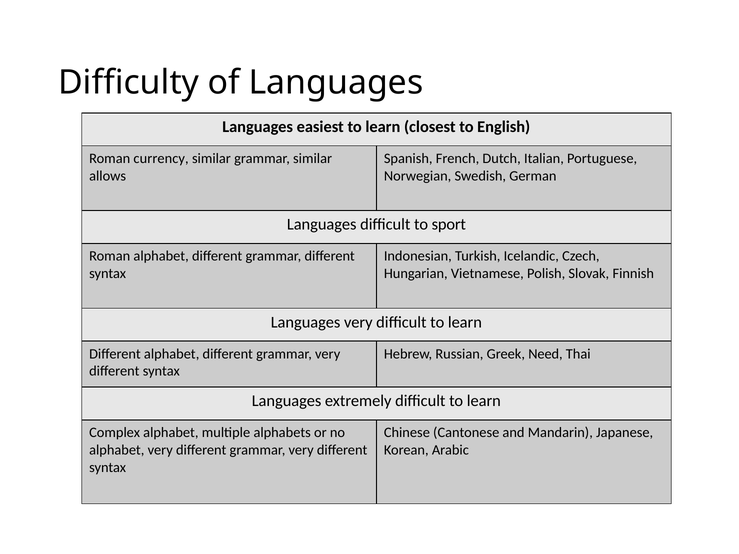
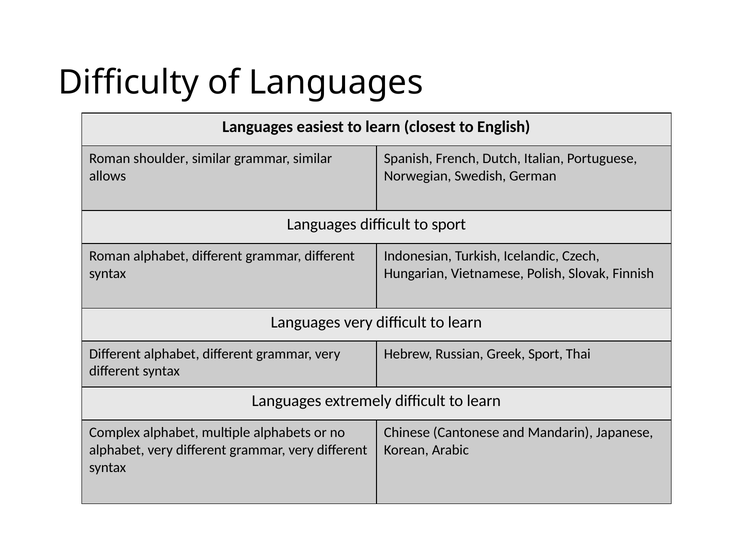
currency: currency -> shoulder
Greek Need: Need -> Sport
